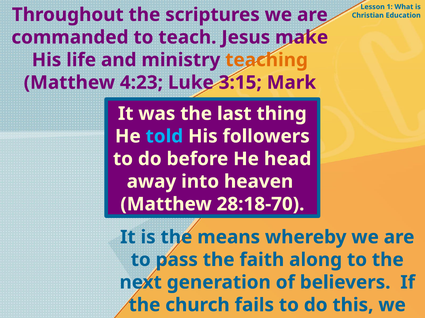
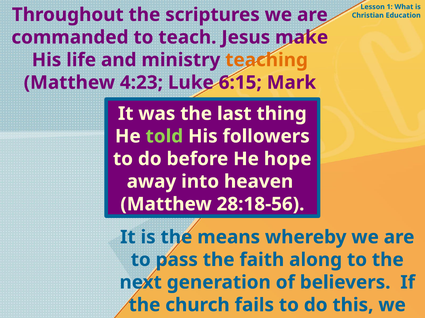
3:15: 3:15 -> 6:15
told colour: light blue -> light green
head: head -> hope
28:18-70: 28:18-70 -> 28:18-56
